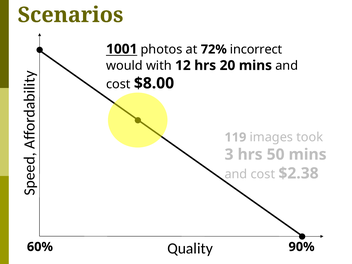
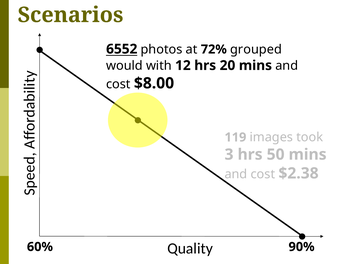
1001: 1001 -> 6552
incorrect: incorrect -> grouped
